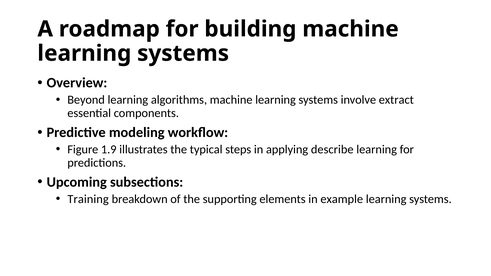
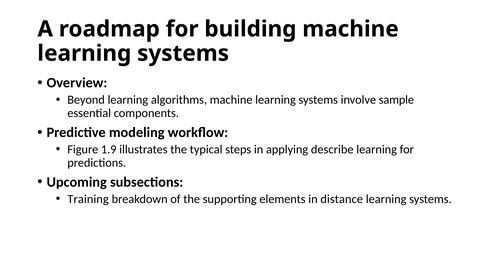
extract: extract -> sample
example: example -> distance
